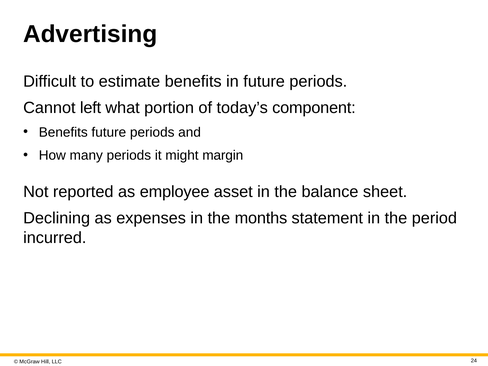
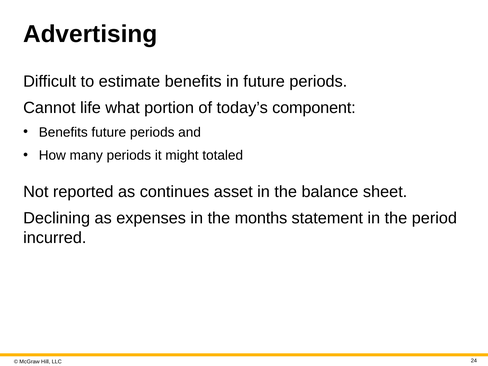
left: left -> life
margin: margin -> totaled
employee: employee -> continues
